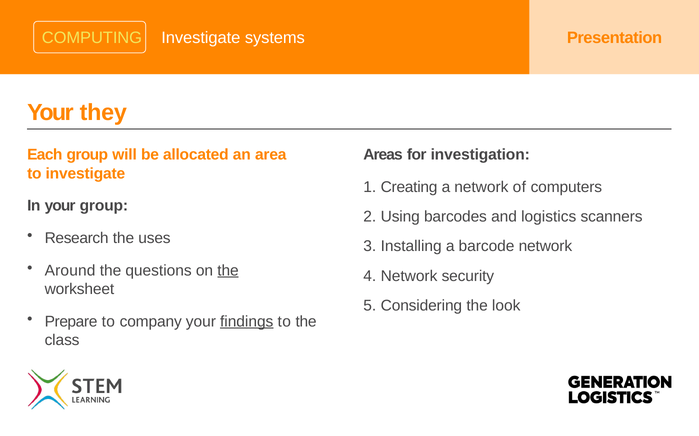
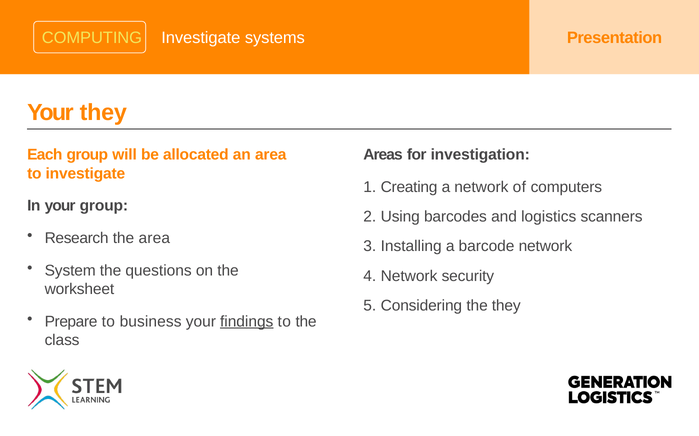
the uses: uses -> area
Around: Around -> System
the at (228, 271) underline: present -> none
the look: look -> they
company: company -> business
